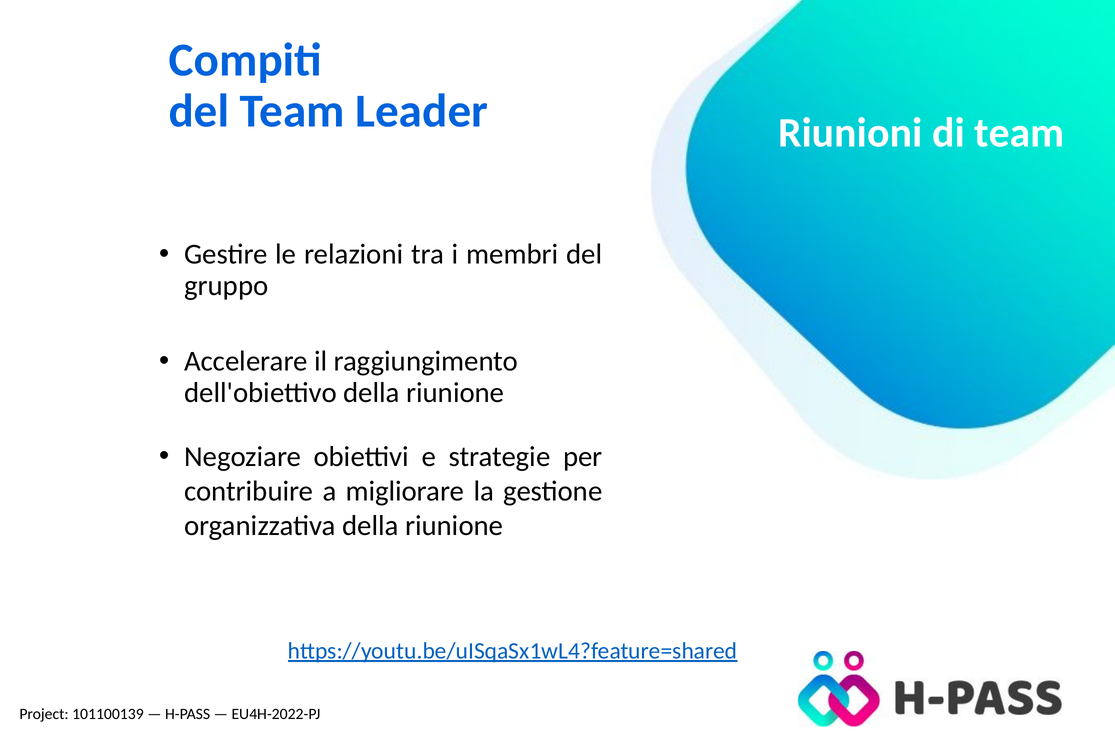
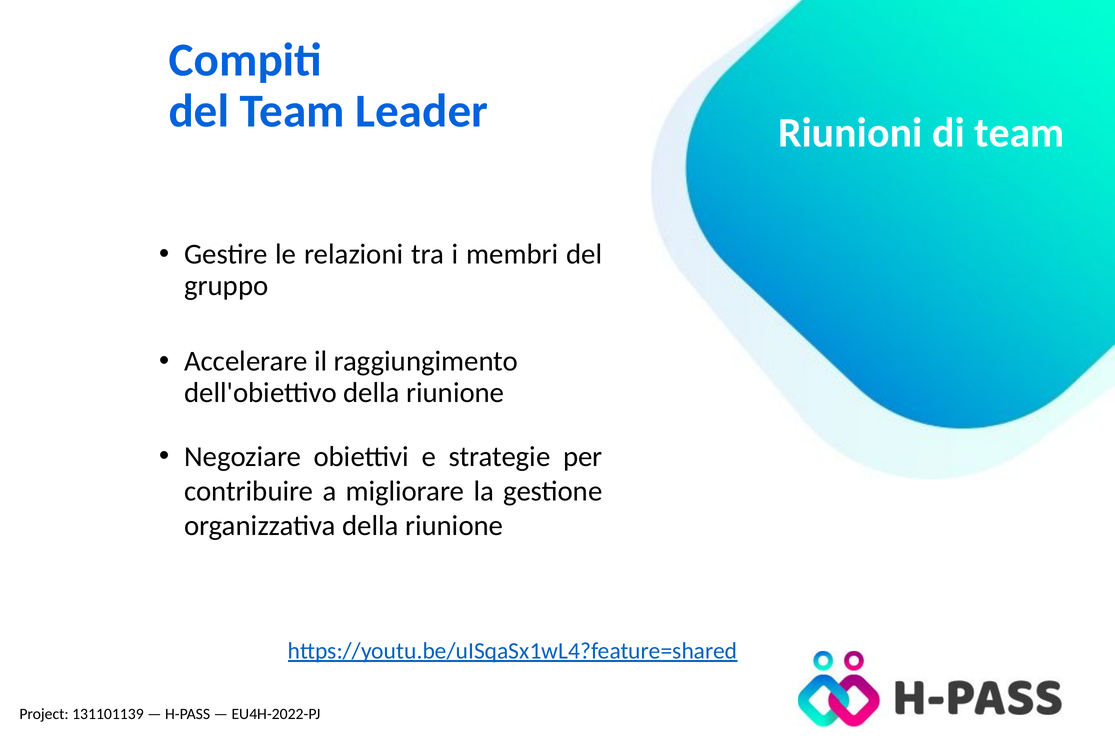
101100139: 101100139 -> 131101139
